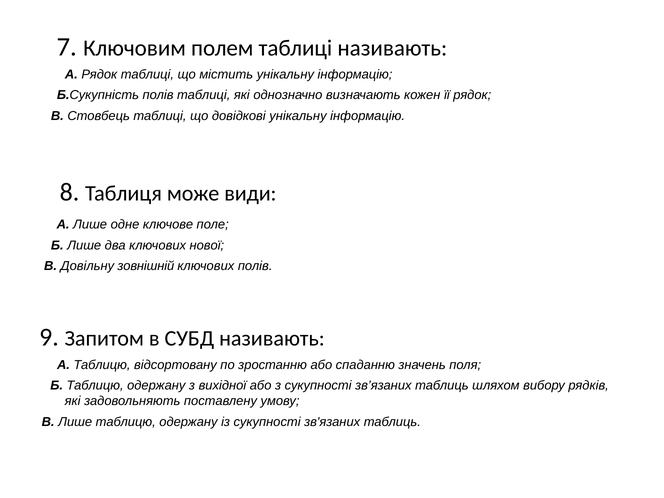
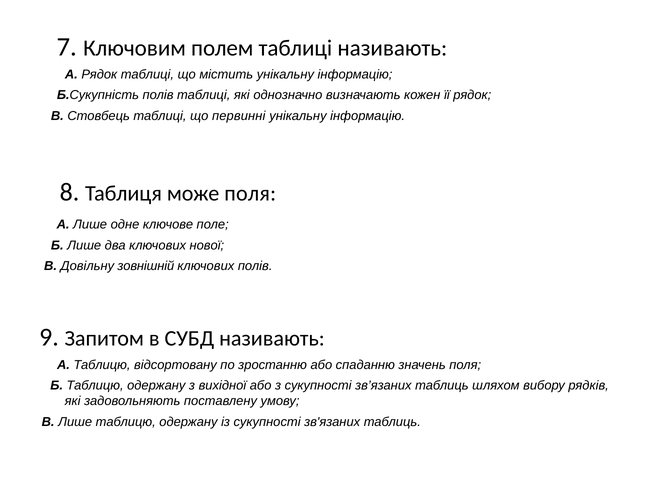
довідкові: довідкові -> первинні
може види: види -> поля
